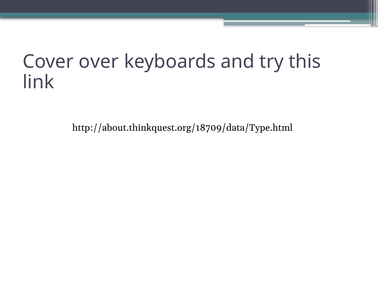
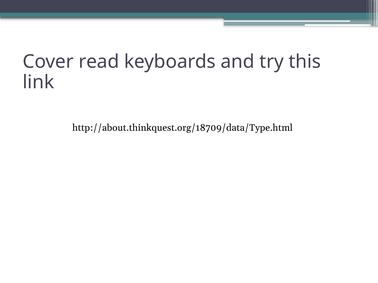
over: over -> read
